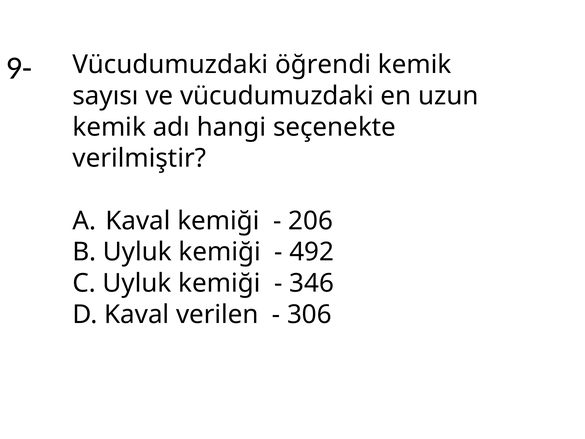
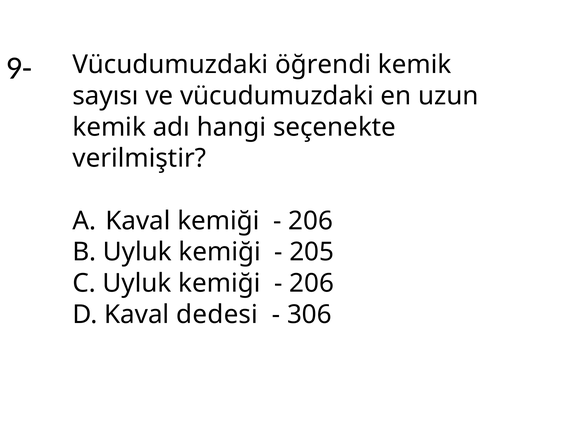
492: 492 -> 205
346 at (312, 283): 346 -> 206
verilen: verilen -> dedesi
